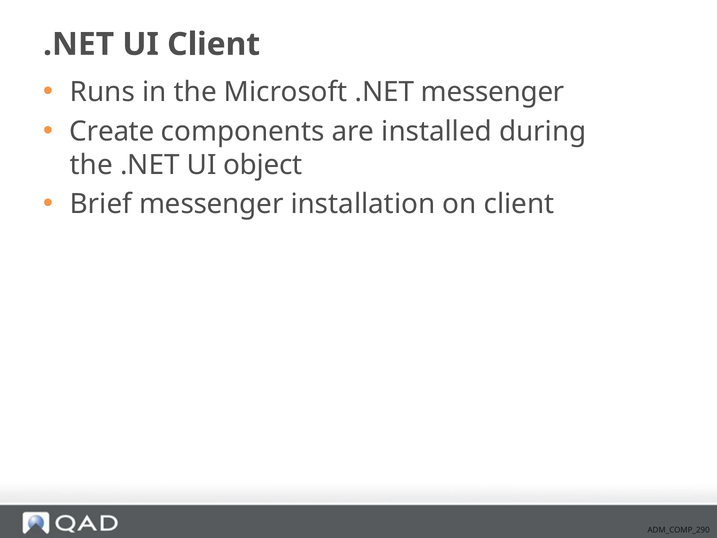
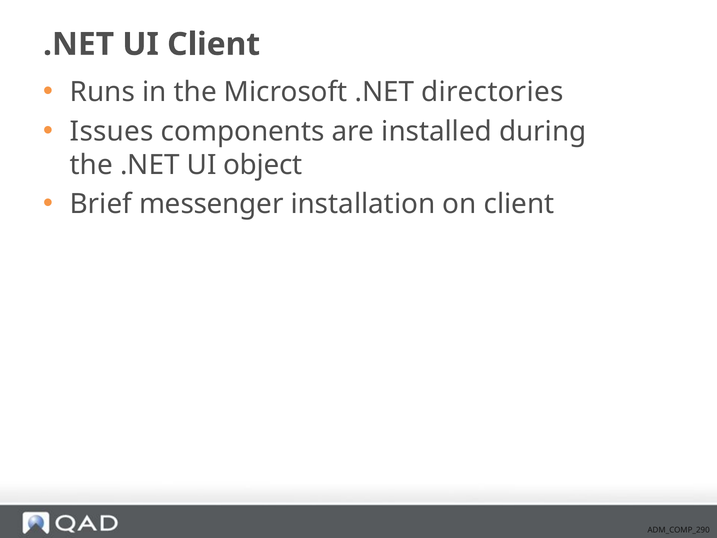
.NET messenger: messenger -> directories
Create: Create -> Issues
